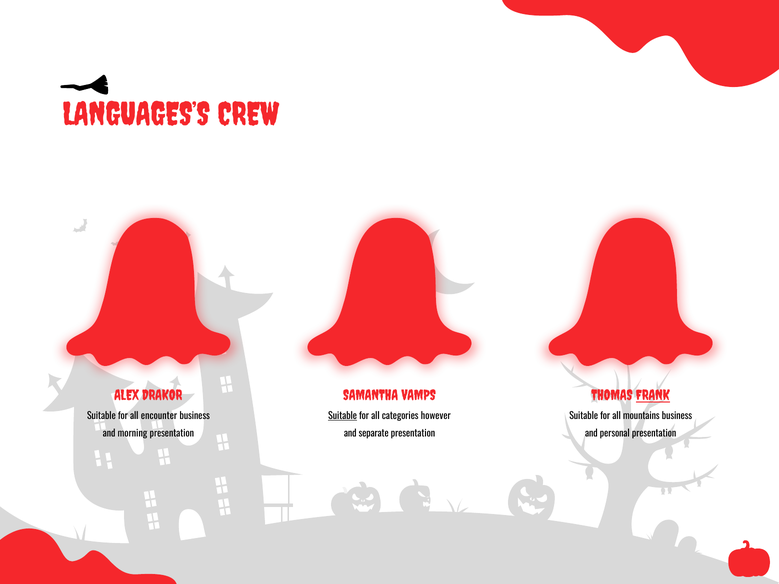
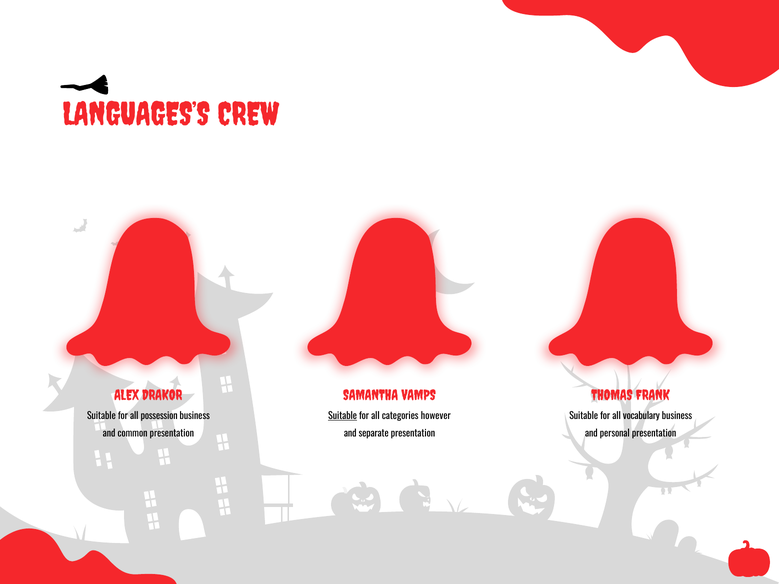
FRANK underline: present -> none
encounter: encounter -> possession
mountains: mountains -> vocabulary
morning: morning -> common
